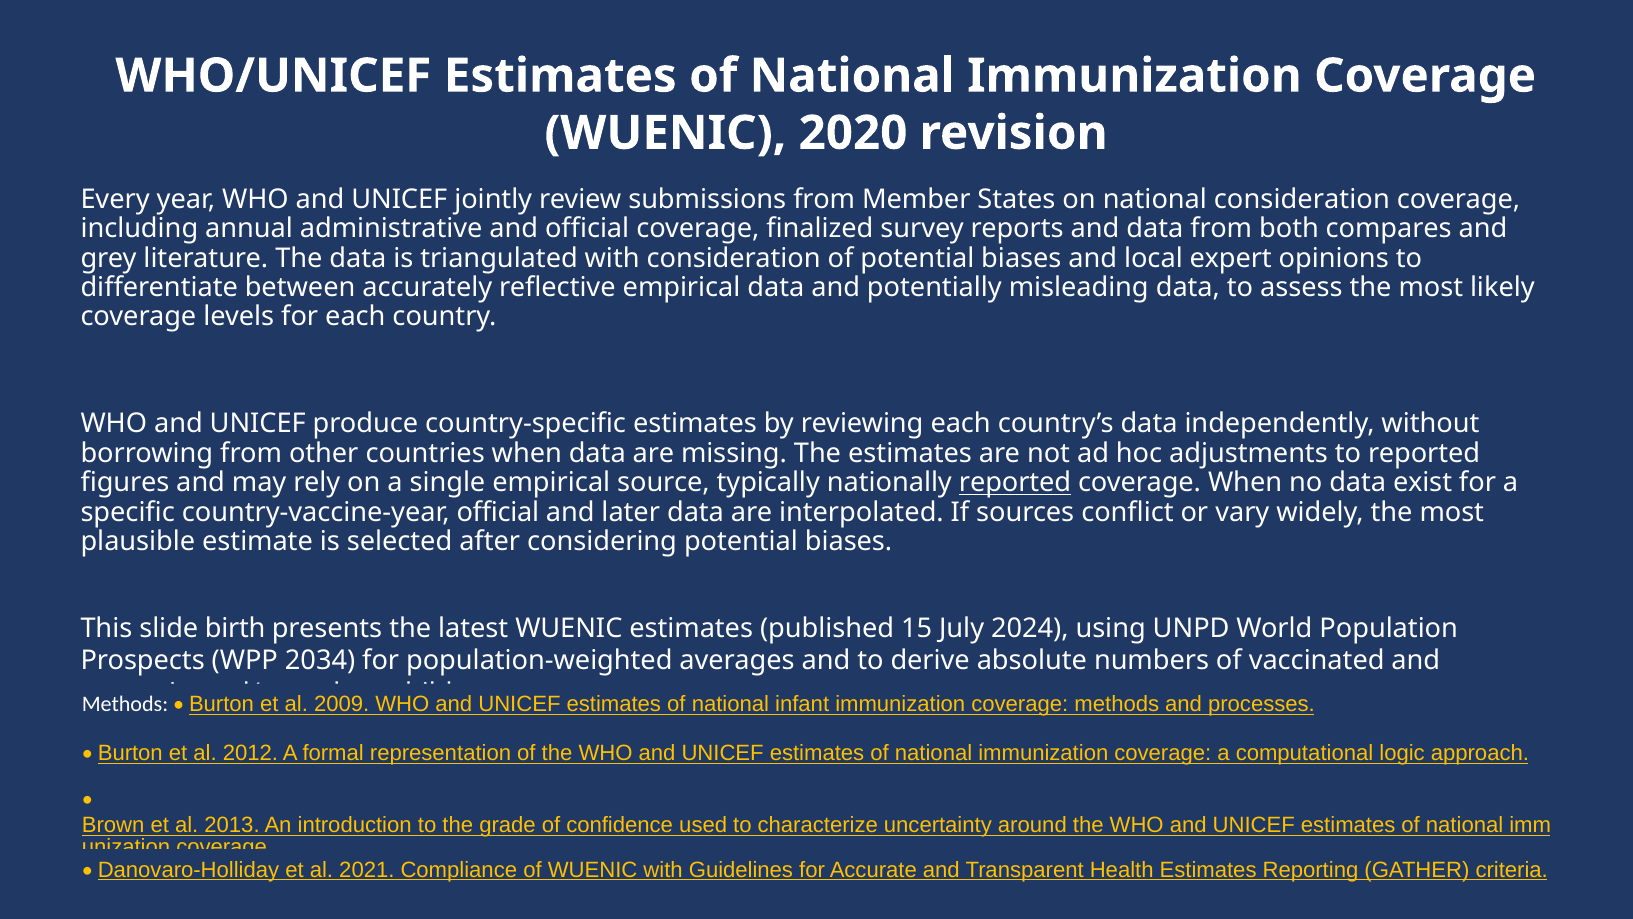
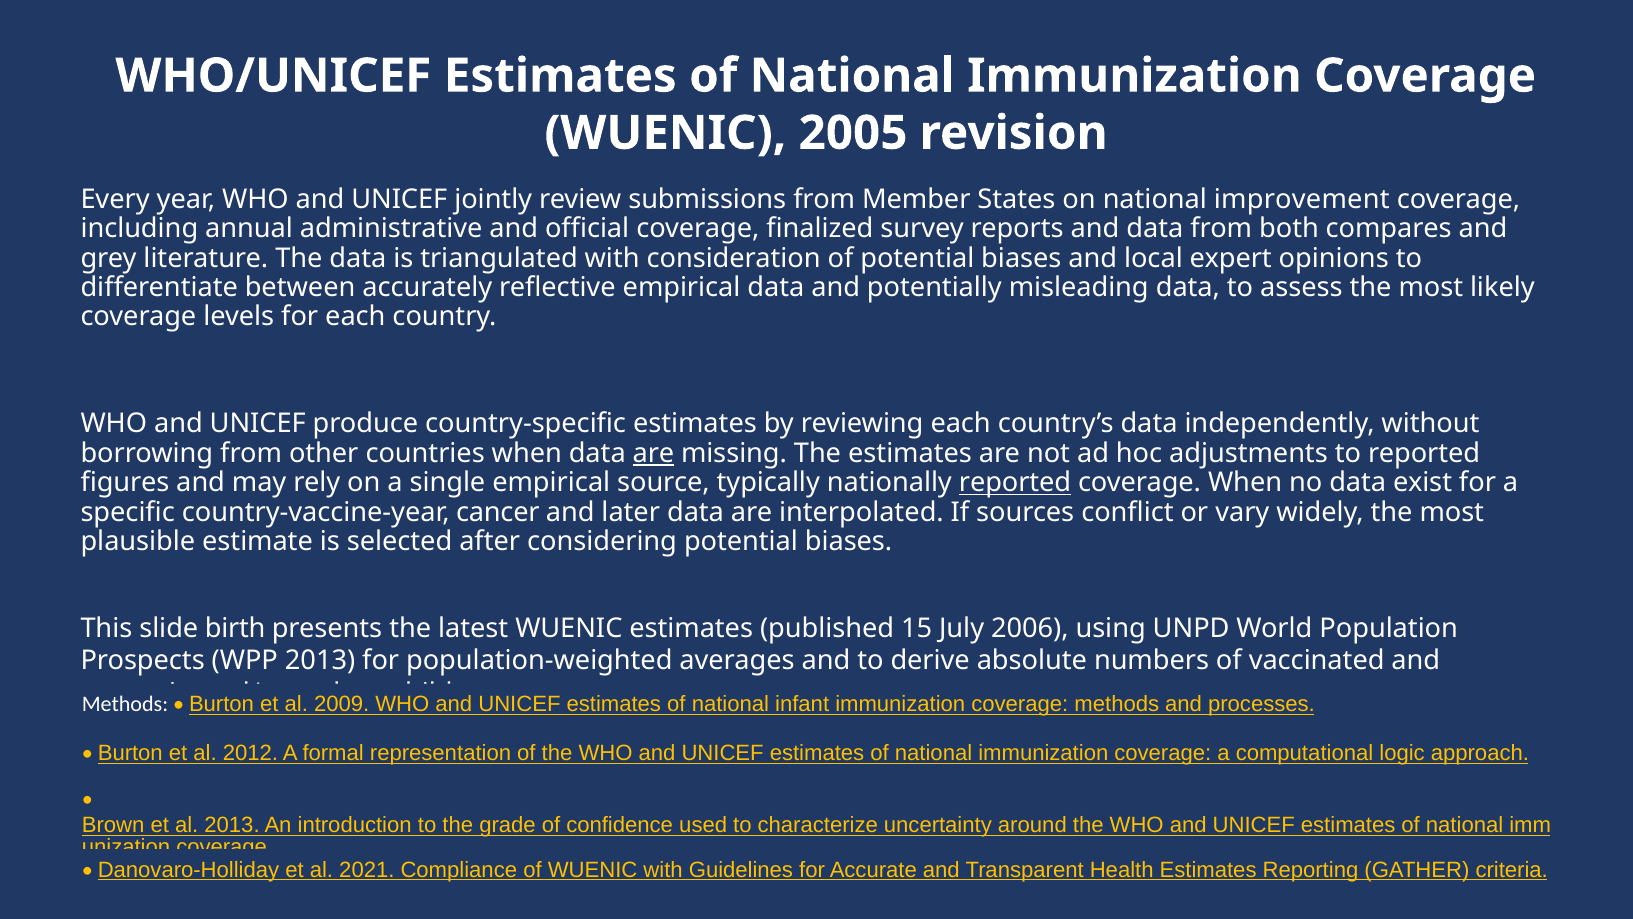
2020: 2020 -> 2005
national consideration: consideration -> improvement
are at (653, 453) underline: none -> present
country-vaccine-year official: official -> cancer
2024: 2024 -> 2006
WPP 2034: 2034 -> 2013
